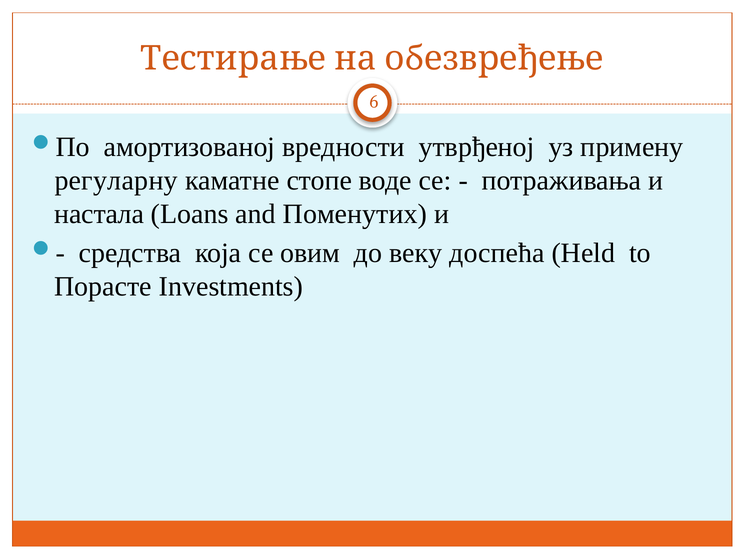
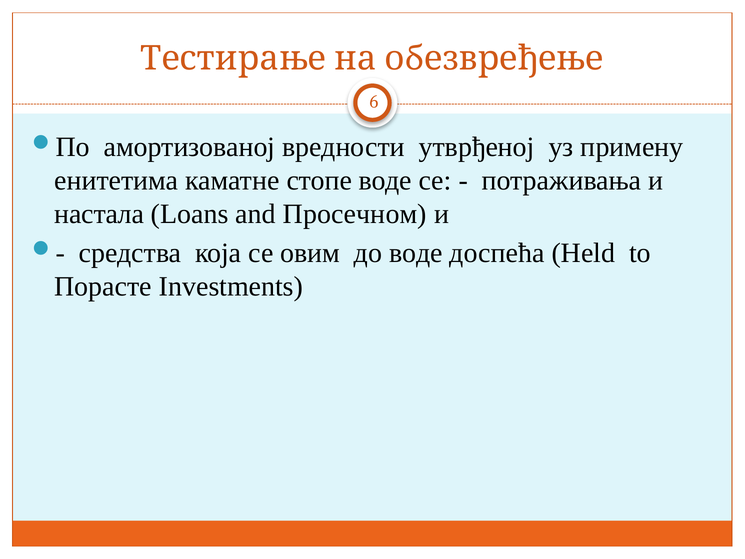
регуларну: регуларну -> енитетима
Поменутих: Поменутих -> Просечном
до веку: веку -> воде
